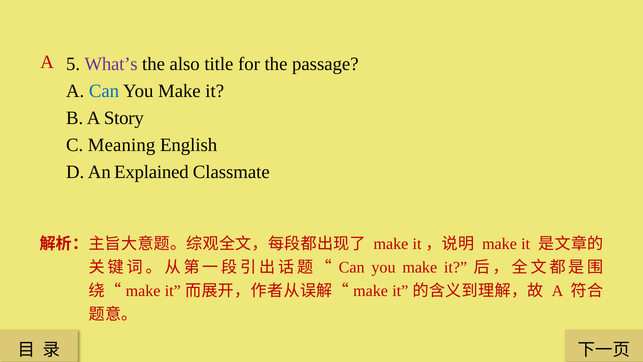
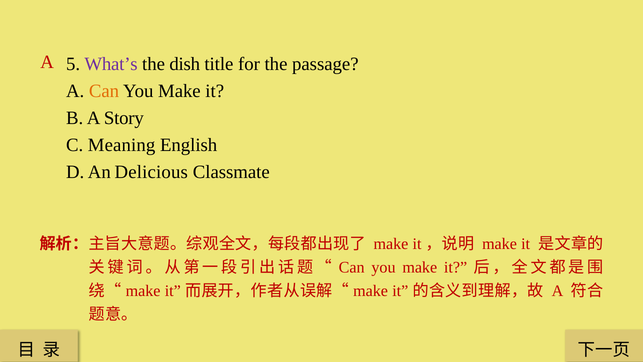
also: also -> dish
Can at (104, 91) colour: blue -> orange
Explained: Explained -> Delicious
